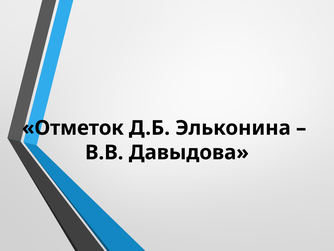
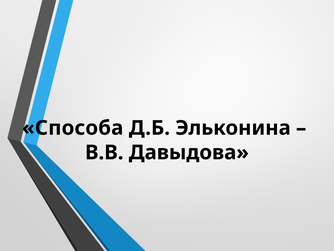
Отметок: Отметок -> Способа
